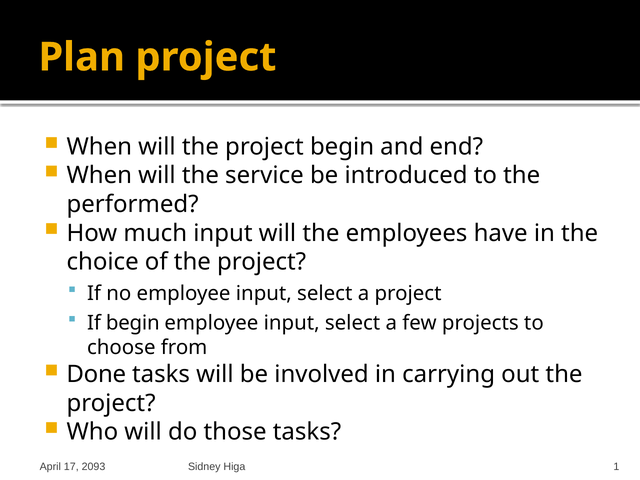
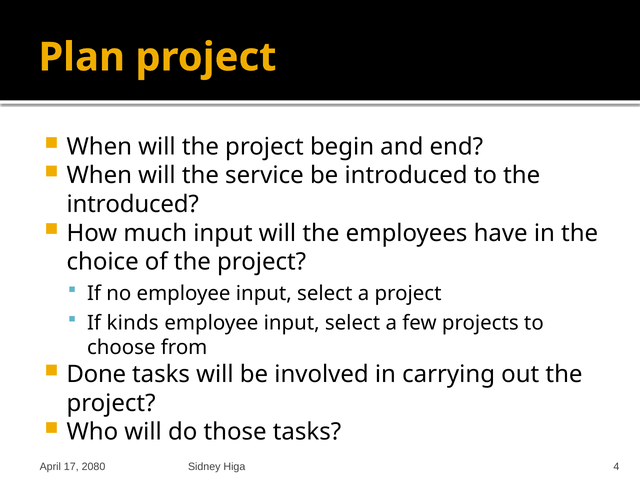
performed at (133, 204): performed -> introduced
If begin: begin -> kinds
2093: 2093 -> 2080
1: 1 -> 4
